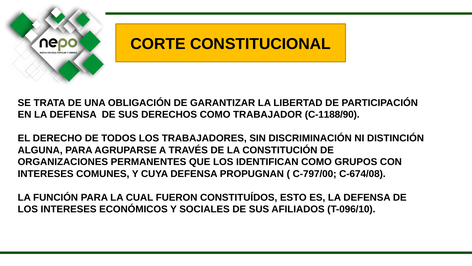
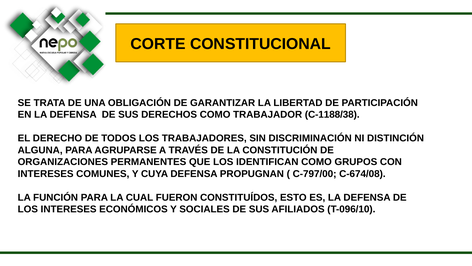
C-1188/90: C-1188/90 -> C-1188/38
